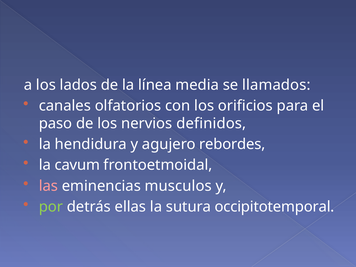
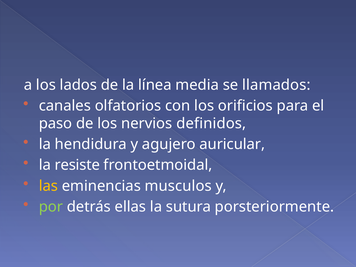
rebordes: rebordes -> auricular
cavum: cavum -> resiste
las colour: pink -> yellow
occipitotemporal: occipitotemporal -> porsteriormente
